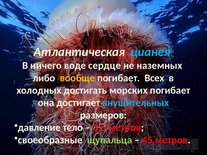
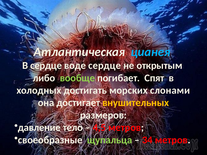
В ничего: ничего -> сердце
наземных: наземных -> открытым
вообще colour: yellow -> light green
Всех: Всех -> Спят
морских погибает: погибает -> слонами
внушительных colour: light blue -> yellow
3,5: 3,5 -> 4,5
45: 45 -> 34
